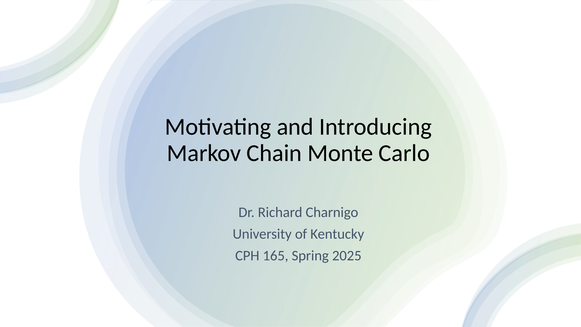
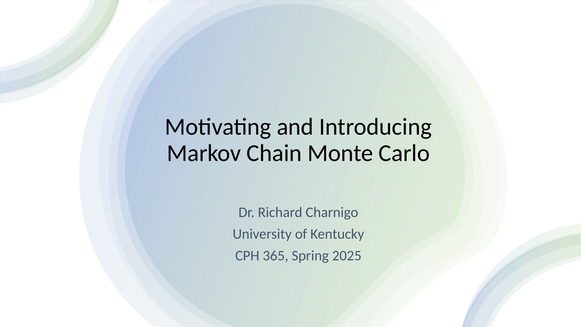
165: 165 -> 365
